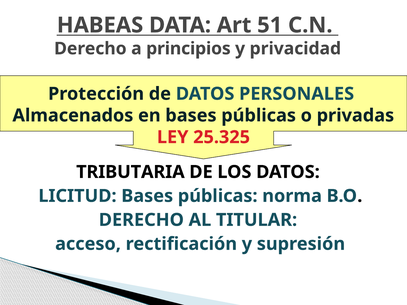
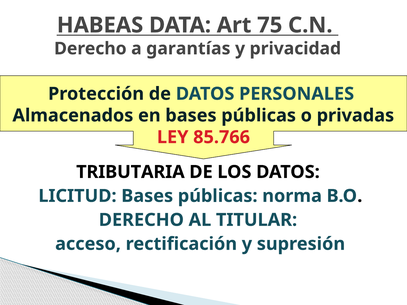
51: 51 -> 75
principios: principios -> garantías
25.325: 25.325 -> 85.766
